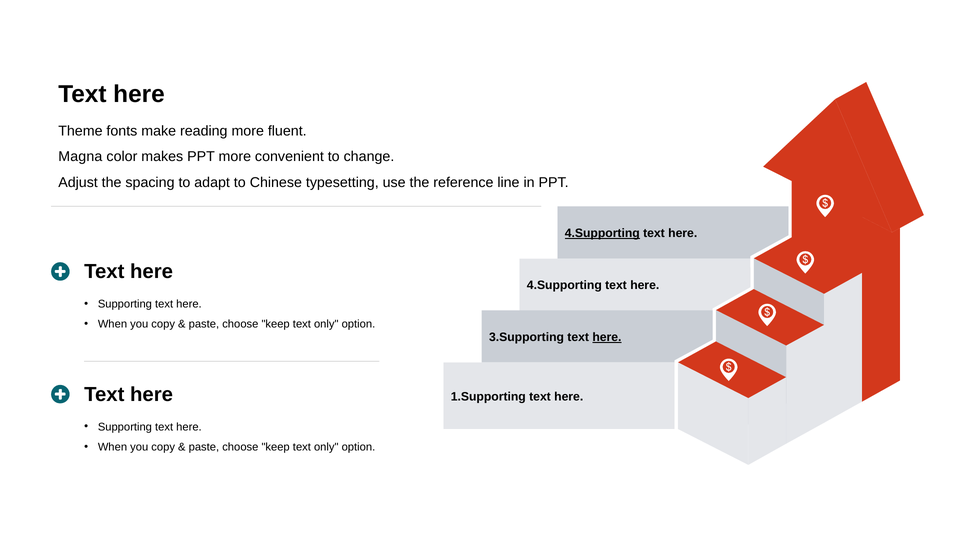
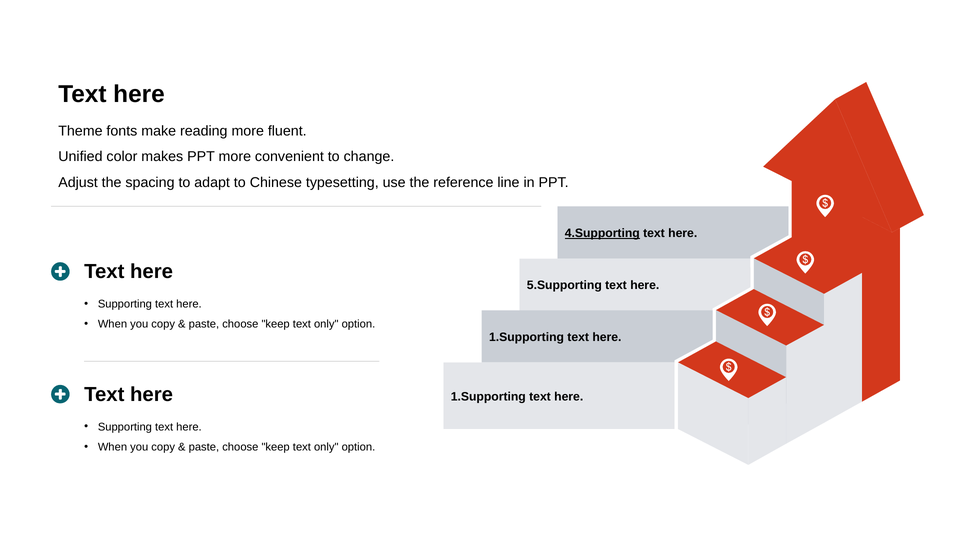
Magna: Magna -> Unified
4.Supporting at (564, 286): 4.Supporting -> 5.Supporting
3.Supporting at (527, 337): 3.Supporting -> 1.Supporting
here at (607, 337) underline: present -> none
